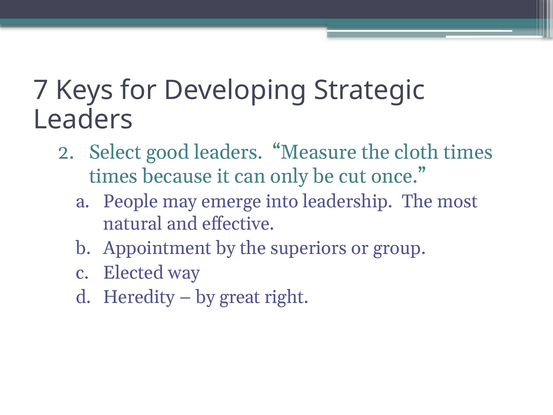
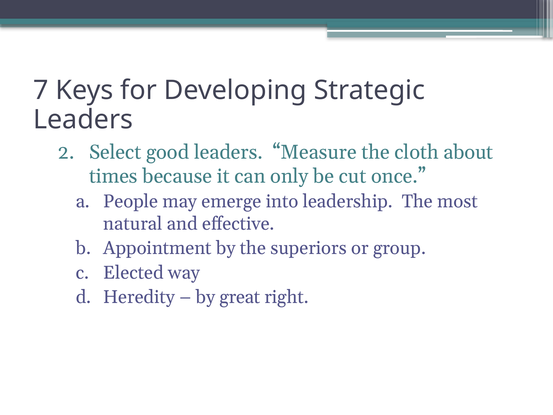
cloth times: times -> about
